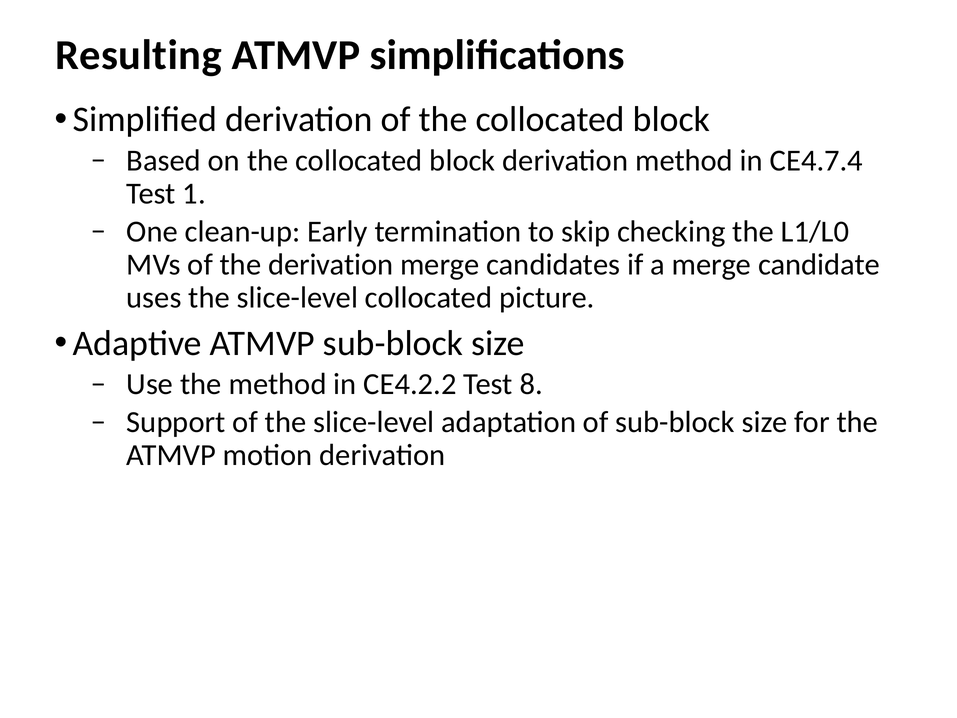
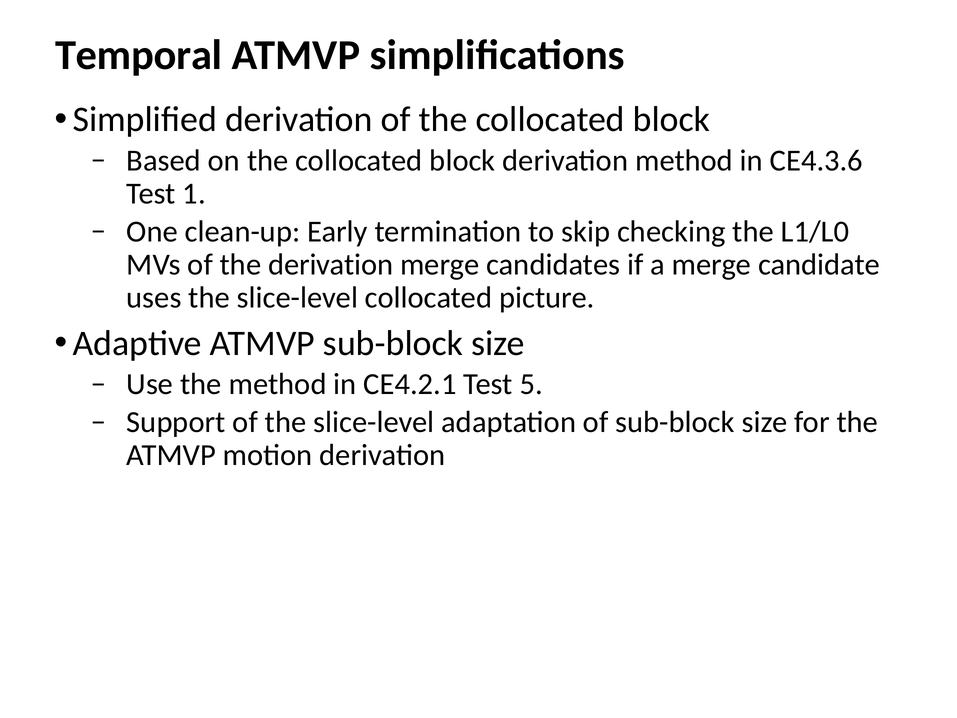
Resulting: Resulting -> Temporal
CE4.7.4: CE4.7.4 -> CE4.3.6
CE4.2.2: CE4.2.2 -> CE4.2.1
8: 8 -> 5
